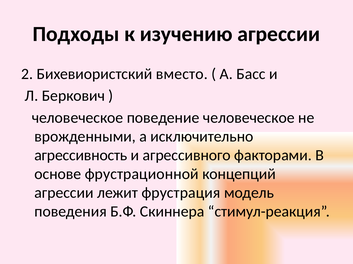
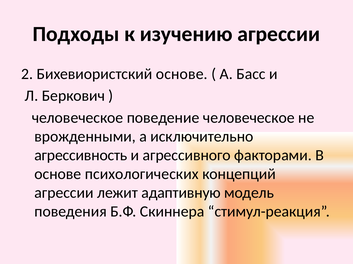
Бихевиористский вместо: вместо -> основе
фрустрационной: фрустрационной -> психологических
фрустрация: фрустрация -> адаптивную
